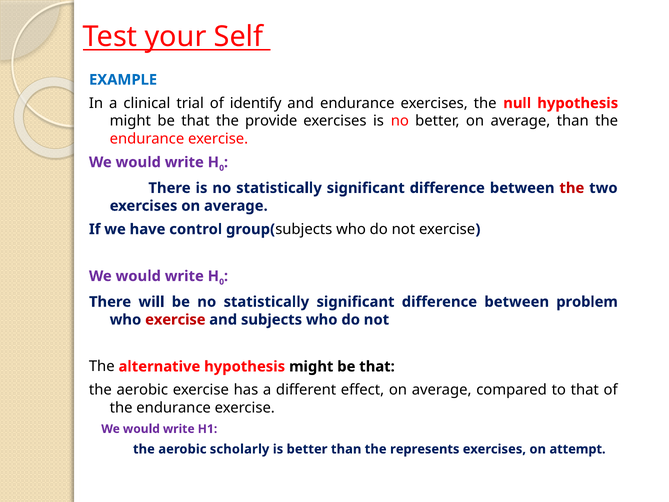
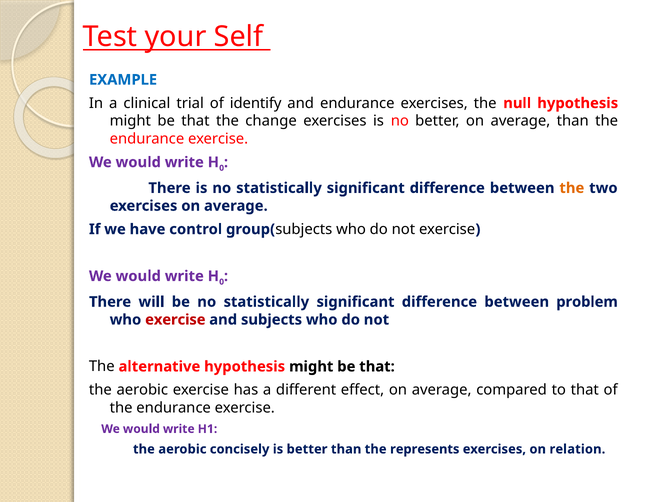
provide: provide -> change
the at (572, 188) colour: red -> orange
scholarly: scholarly -> concisely
attempt: attempt -> relation
